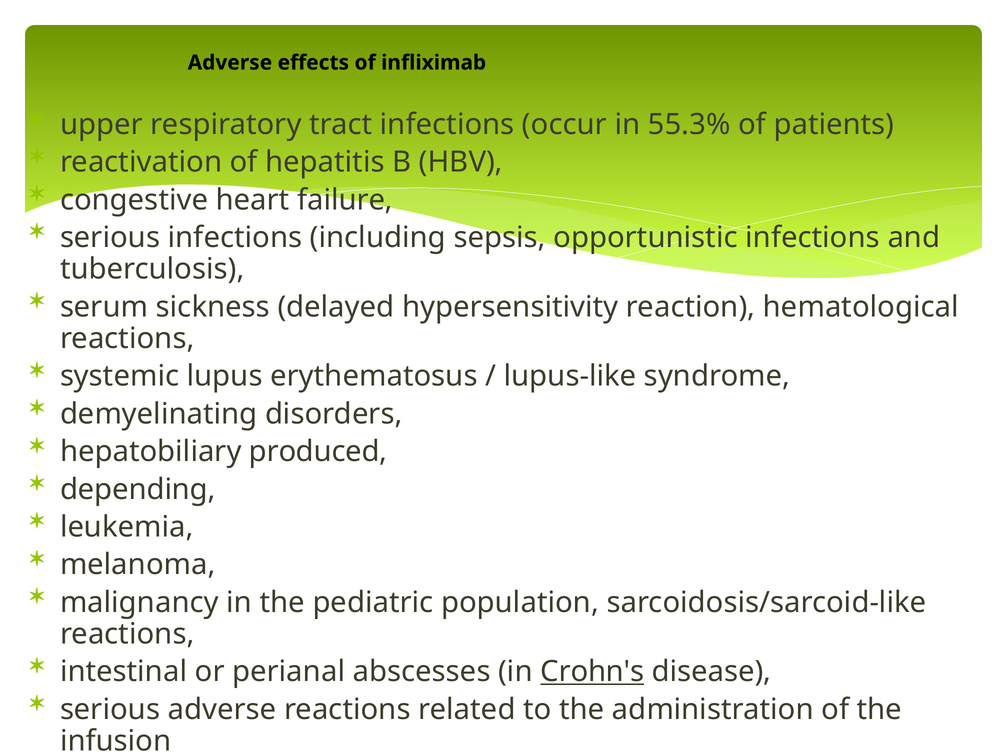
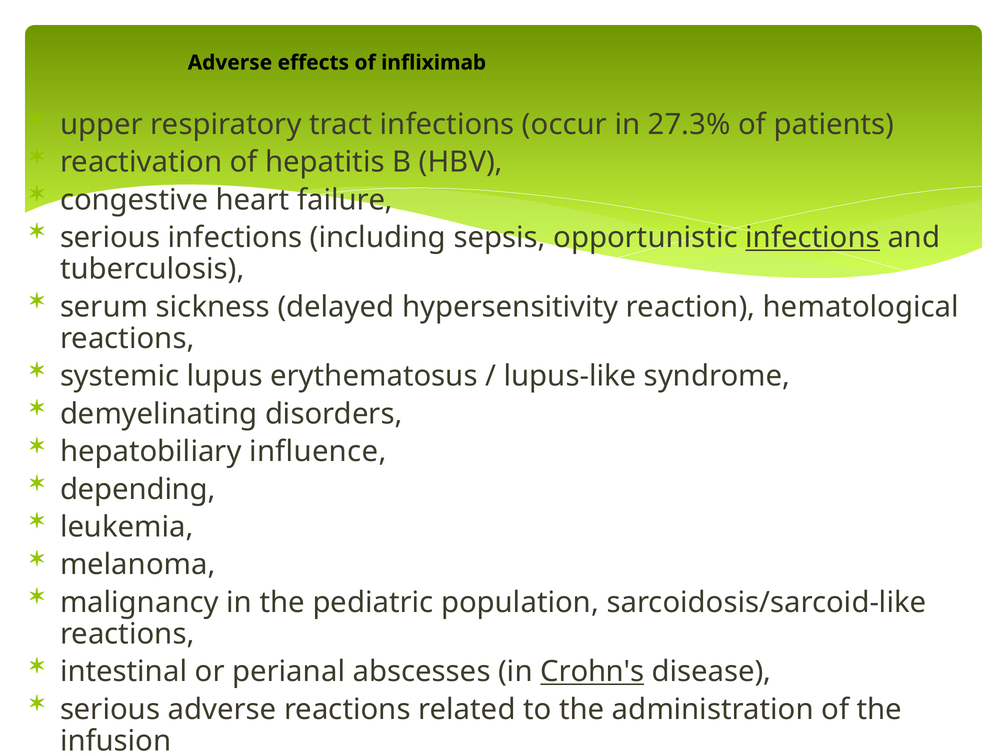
55.3%: 55.3% -> 27.3%
infections at (813, 238) underline: none -> present
produced: produced -> influence
